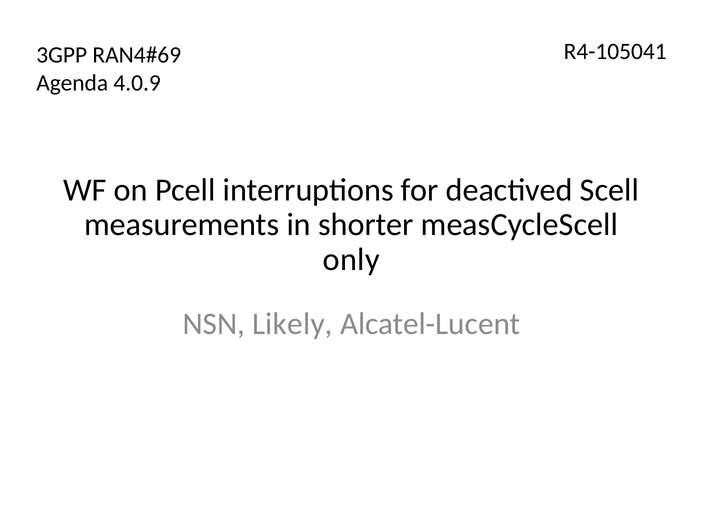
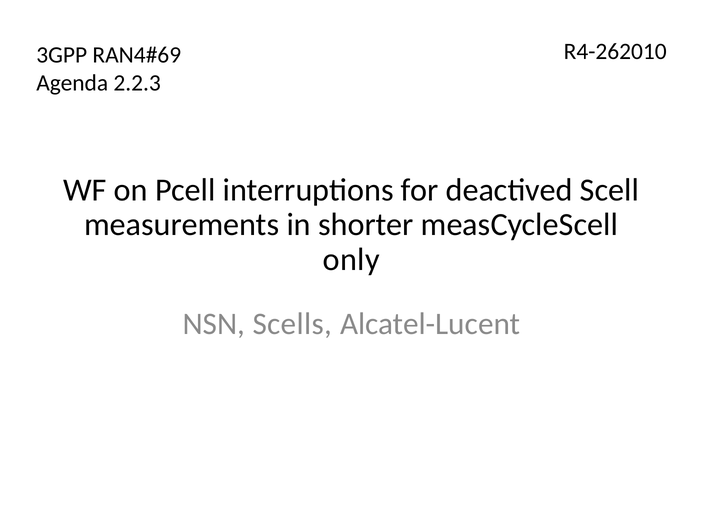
R4-105041: R4-105041 -> R4-262010
4.0.9: 4.0.9 -> 2.2.3
Likely: Likely -> Scells
